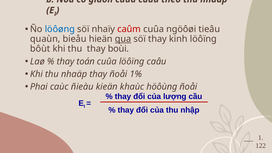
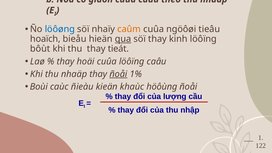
caûm colour: red -> orange
quaùn: quaùn -> hoaïch
boùi: boùi -> tieát
toán: toán -> hoäi
ñoåi at (118, 74) underline: none -> present
Phai: Phai -> Boùi
